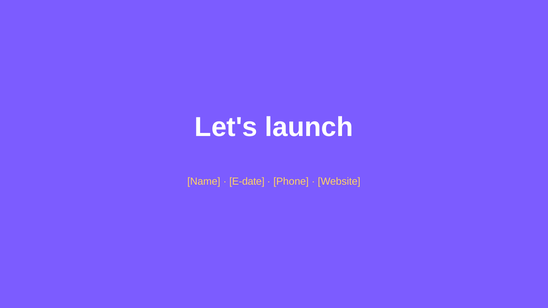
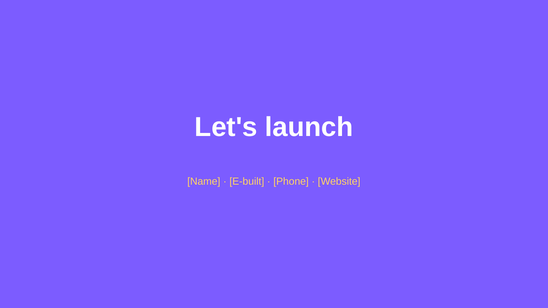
E-date: E-date -> E-built
